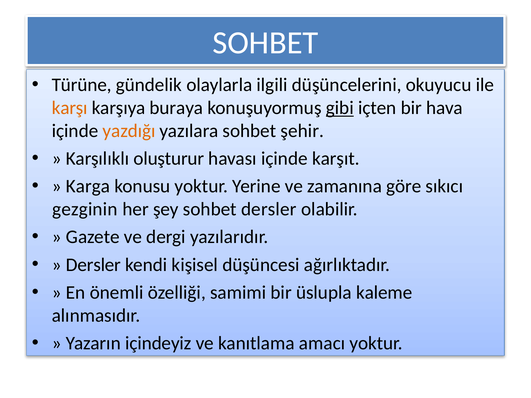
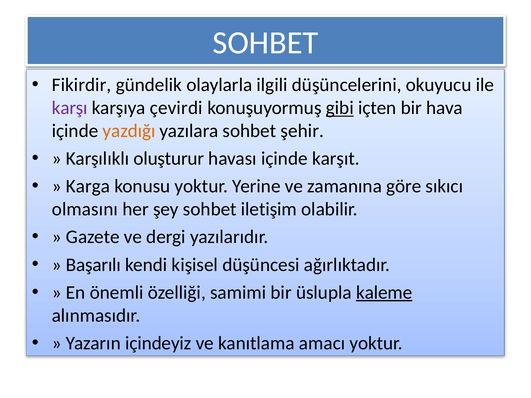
Türüne: Türüne -> Fikirdir
karşı colour: orange -> purple
buraya: buraya -> çevirdi
gezginin: gezginin -> olmasını
sohbet dersler: dersler -> iletişim
Dersler at (93, 265): Dersler -> Başarılı
kaleme underline: none -> present
